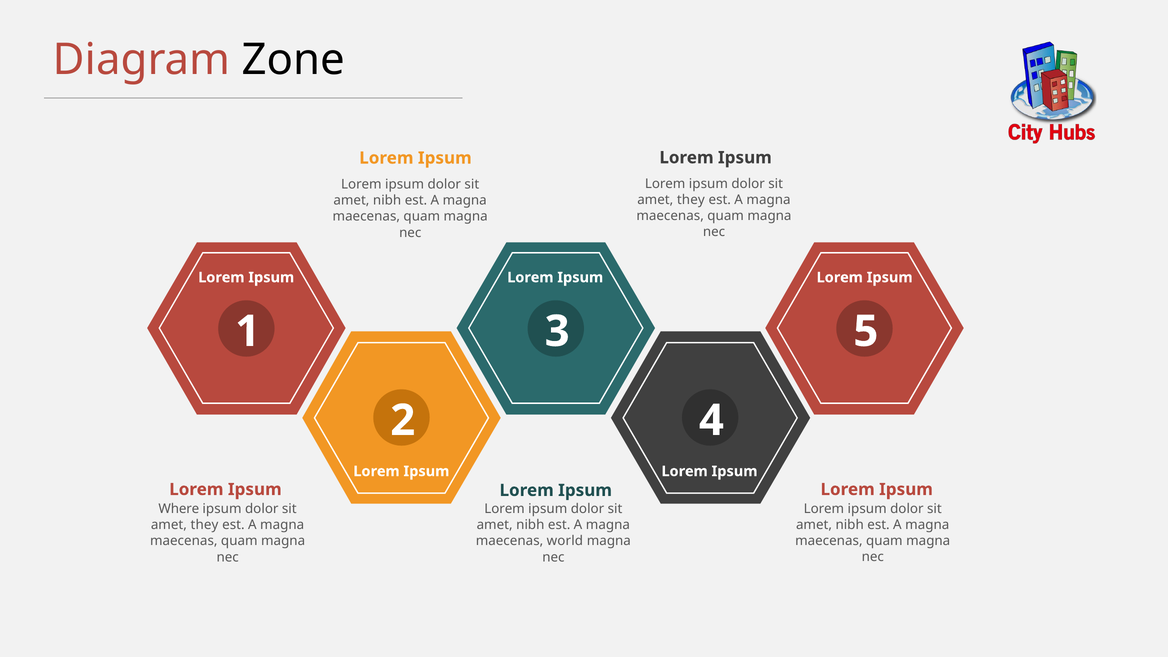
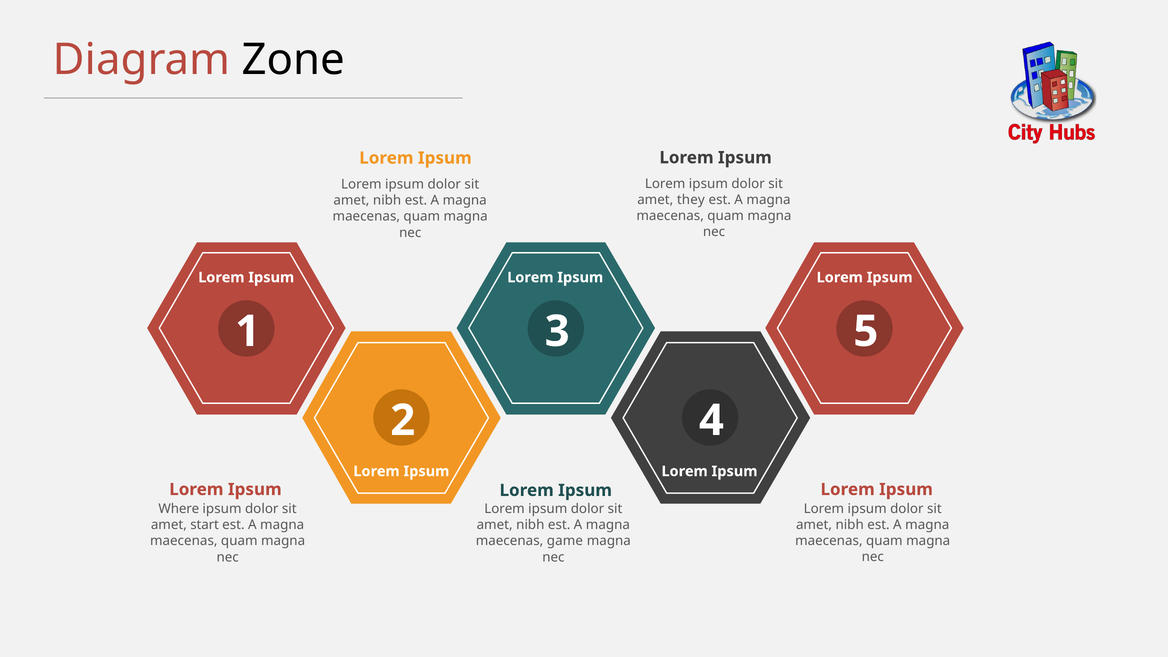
they at (204, 525): they -> start
world: world -> game
